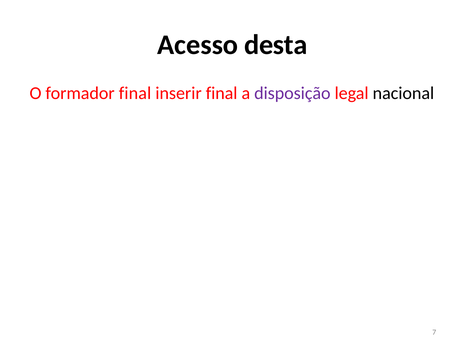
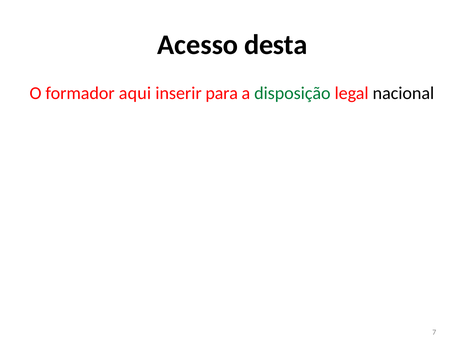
formador final: final -> aqui
inserir final: final -> para
disposição colour: purple -> green
